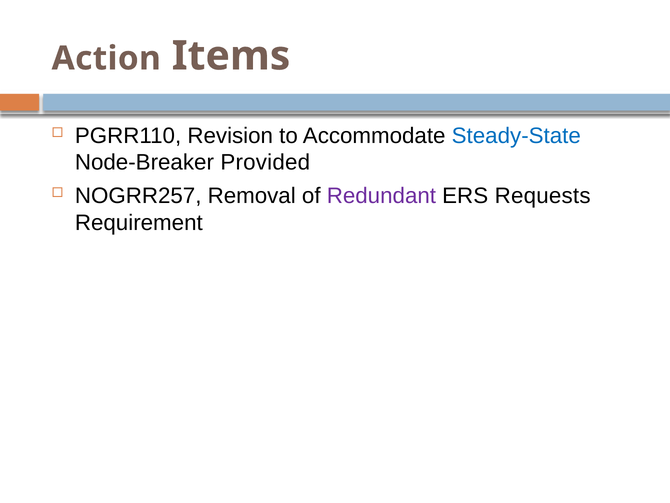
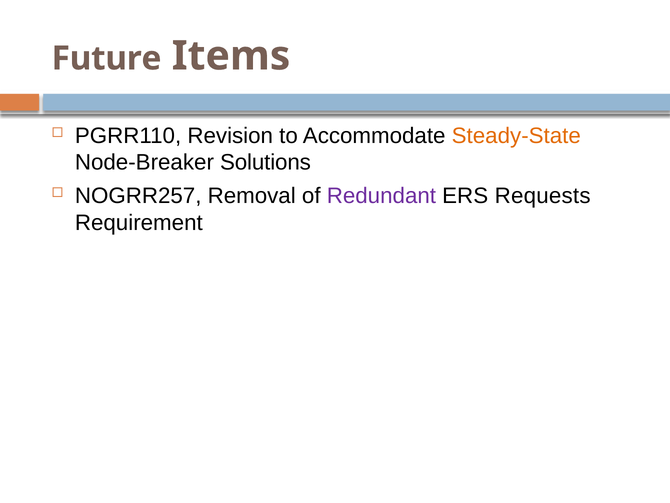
Action: Action -> Future
Steady-State colour: blue -> orange
Provided: Provided -> Solutions
